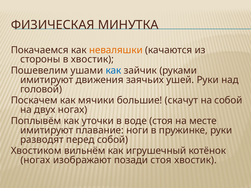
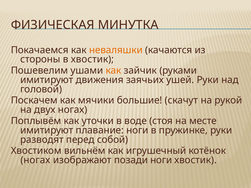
как at (113, 71) colour: blue -> orange
на собой: собой -> рукой
позади стоя: стоя -> ноги
